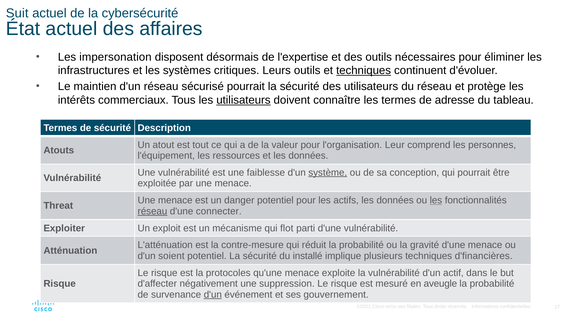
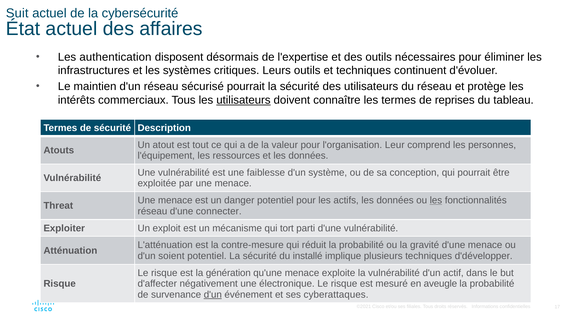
impersonation: impersonation -> authentication
techniques at (364, 71) underline: present -> none
adresse: adresse -> reprises
système underline: present -> none
réseau at (152, 211) underline: present -> none
flot: flot -> tort
d'financières: d'financières -> d'développer
protocoles: protocoles -> génération
suppression: suppression -> électronique
gouvernement: gouvernement -> cyberattaques
